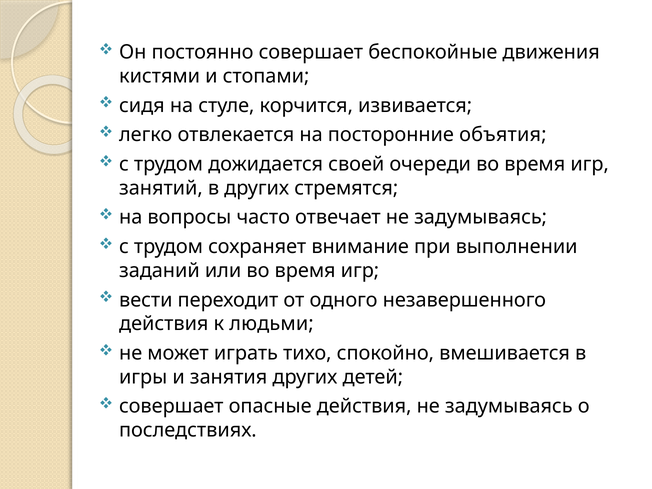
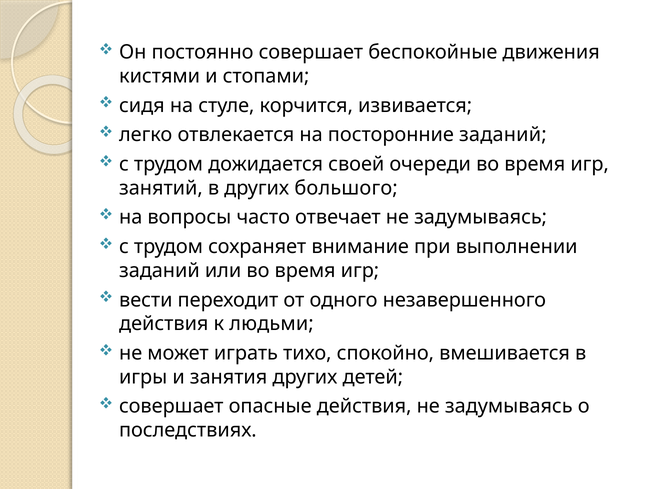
посторонние объятия: объятия -> заданий
стремятся: стремятся -> большого
